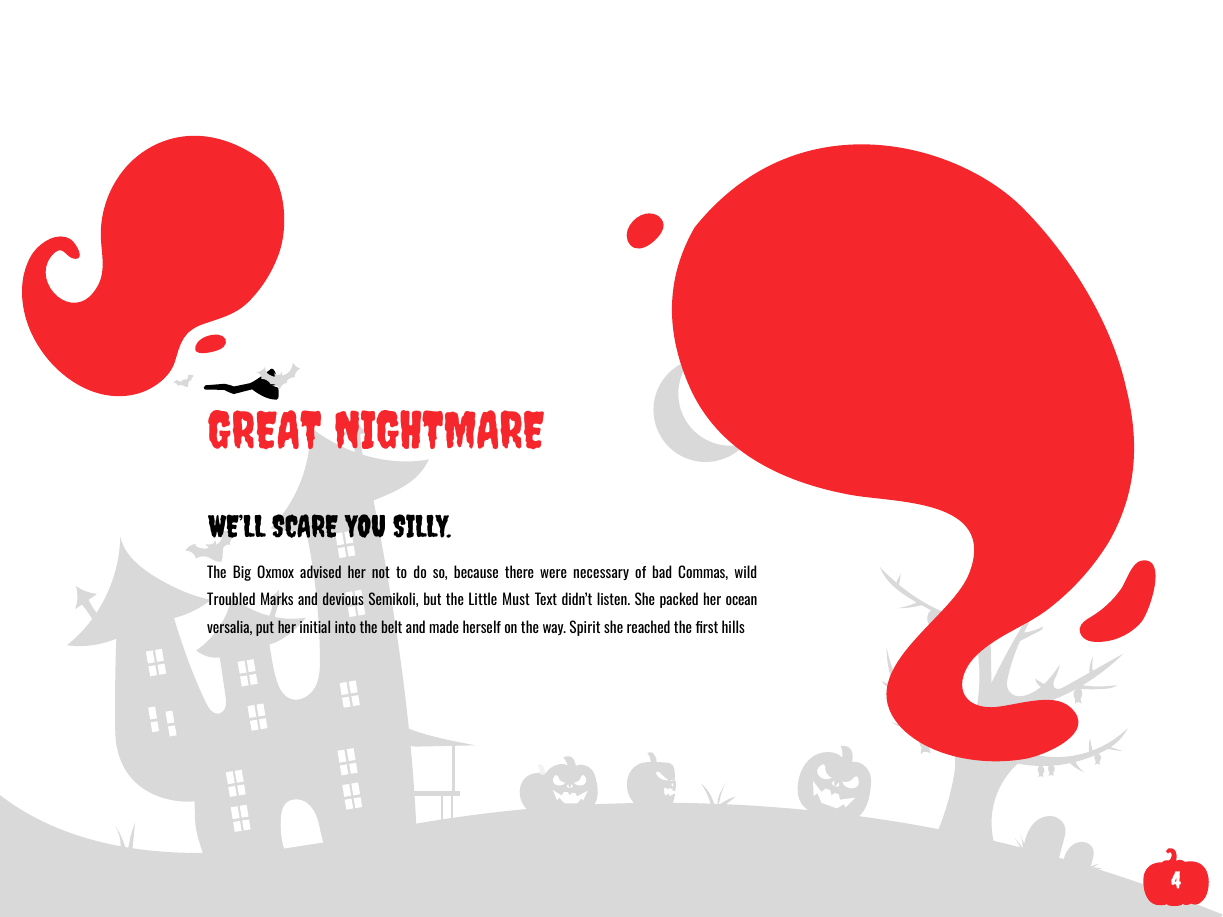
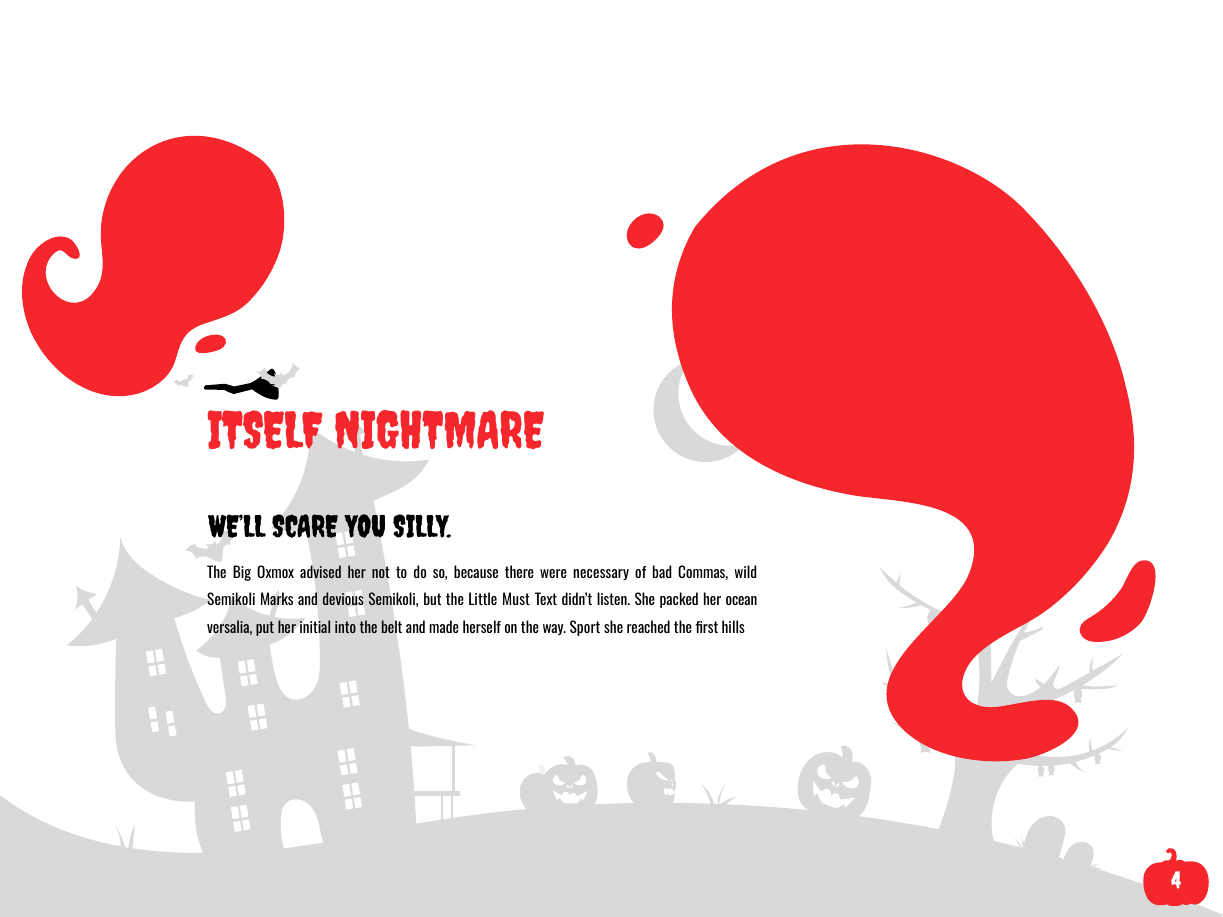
GREAT: GREAT -> ITSELF
Troubled at (231, 601): Troubled -> Semikoli
Spirit: Spirit -> Sport
